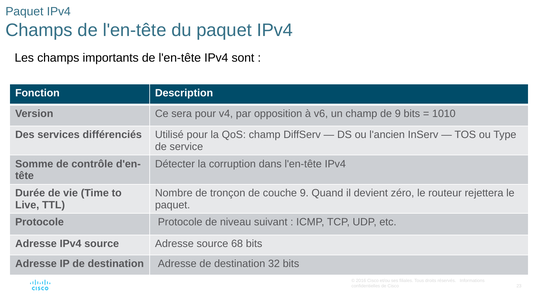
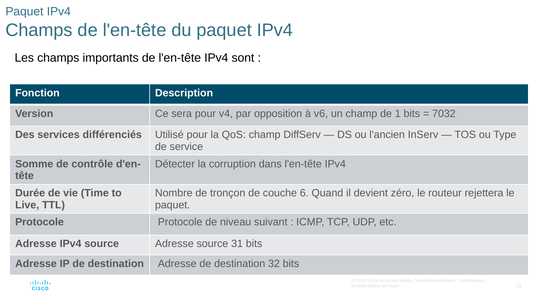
de 9: 9 -> 1
1010: 1010 -> 7032
couche 9: 9 -> 6
68: 68 -> 31
